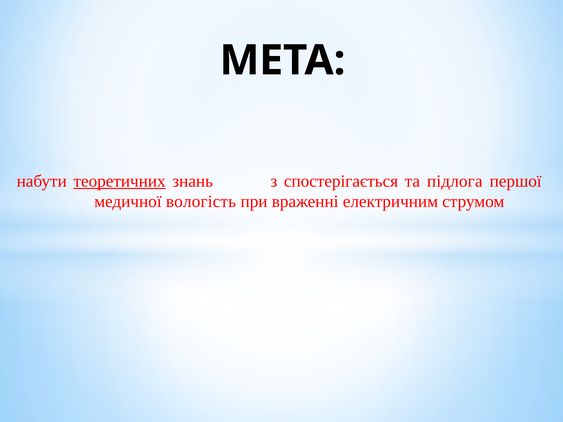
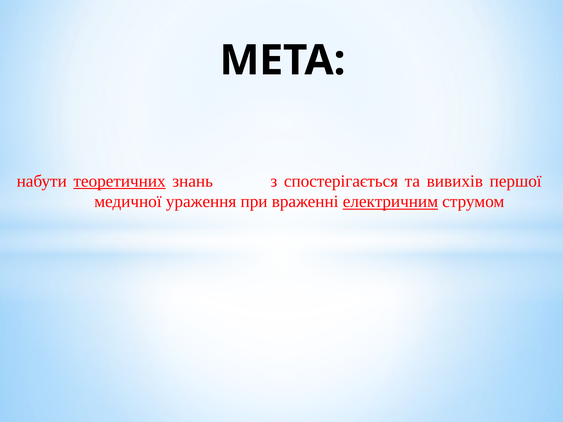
підлога: підлога -> вивихів
вологість: вологість -> ураження
електричним underline: none -> present
